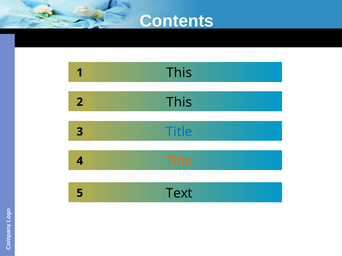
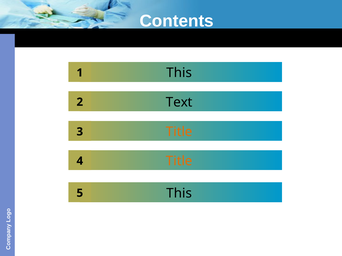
This at (179, 102): This -> Text
Title at (179, 132) colour: blue -> orange
Text at (179, 194): Text -> This
